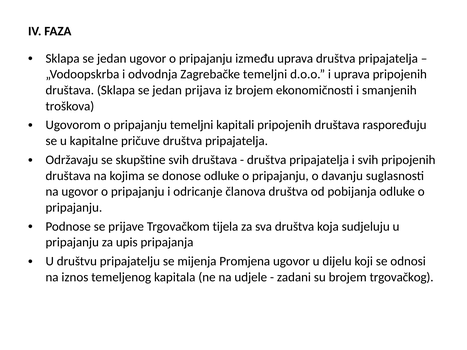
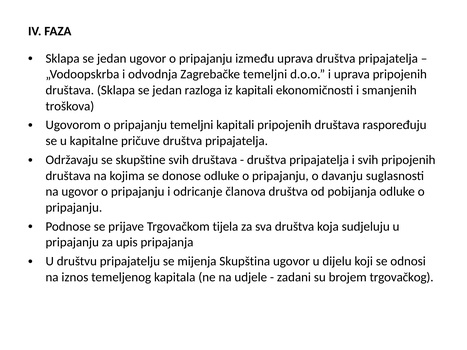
prijava: prijava -> razloga
iz brojem: brojem -> kapitali
Promjena: Promjena -> Skupština
